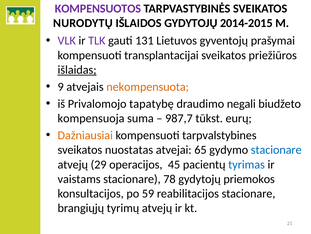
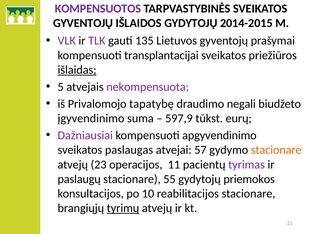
NURODYTŲ at (83, 23): NURODYTŲ -> GYVENTOJŲ
131: 131 -> 135
9: 9 -> 5
nekompensuota colour: orange -> purple
kompensuoja: kompensuoja -> įgyvendinimo
987,7: 987,7 -> 597,9
Dažniausiai colour: orange -> purple
tarpvalstybines: tarpvalstybines -> apgyvendinimo
nuostatas: nuostatas -> paslaugas
65: 65 -> 57
stacionare at (276, 149) colour: blue -> orange
29: 29 -> 23
45: 45 -> 11
tyrimas colour: blue -> purple
vaistams: vaistams -> paslaugų
78: 78 -> 55
59: 59 -> 10
tyrimų underline: none -> present
